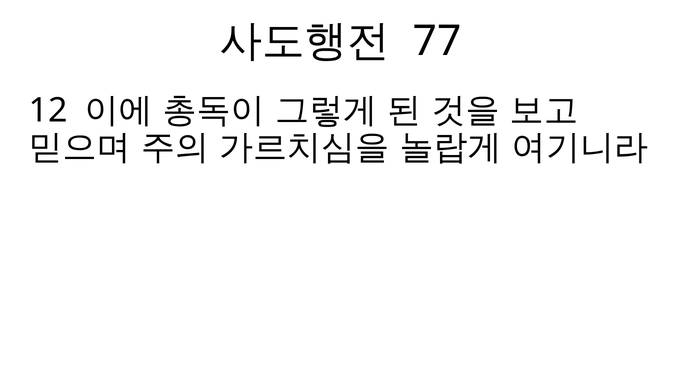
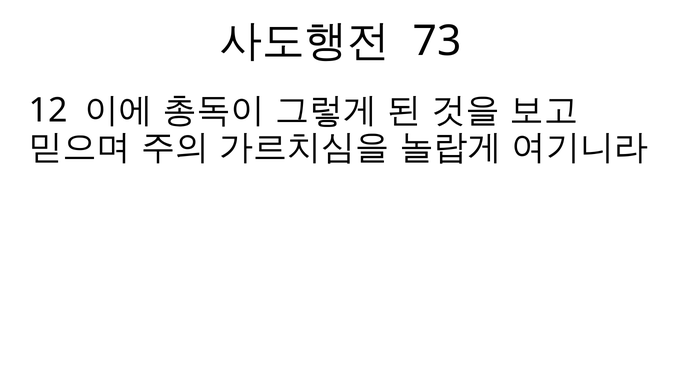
77: 77 -> 73
